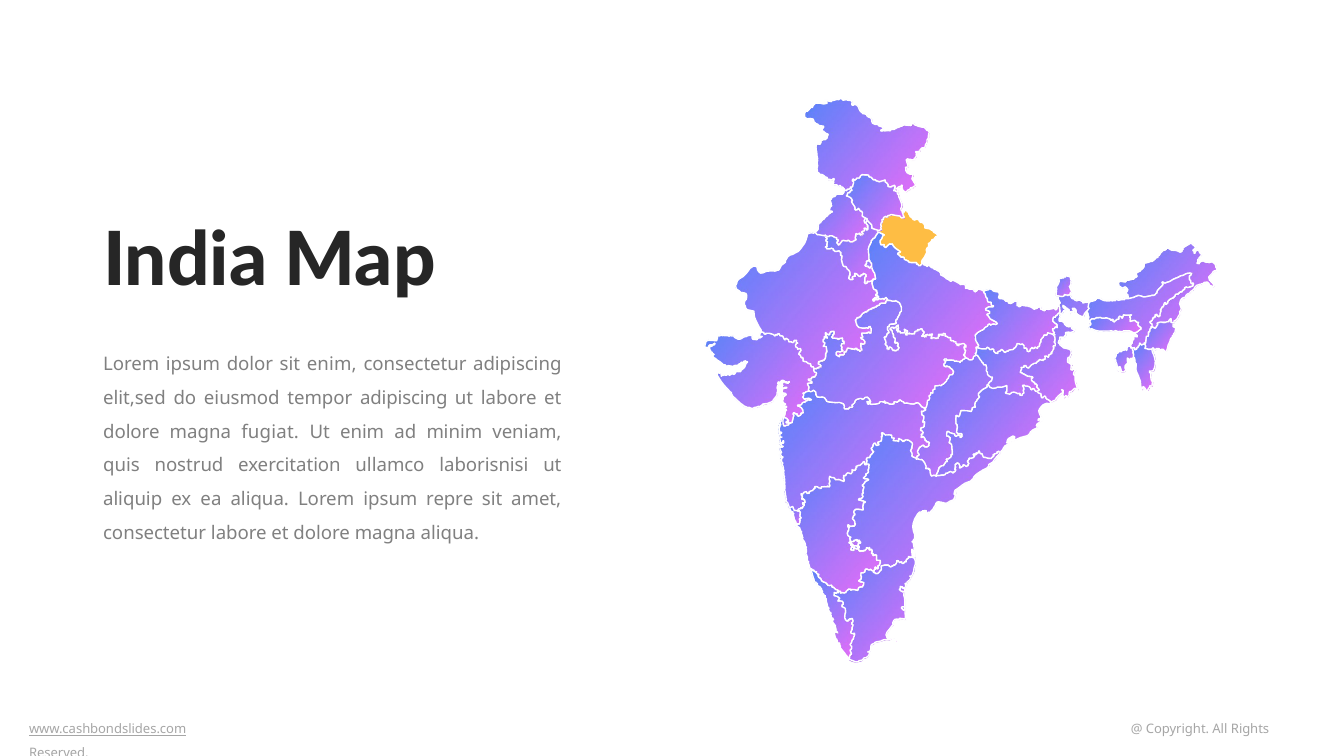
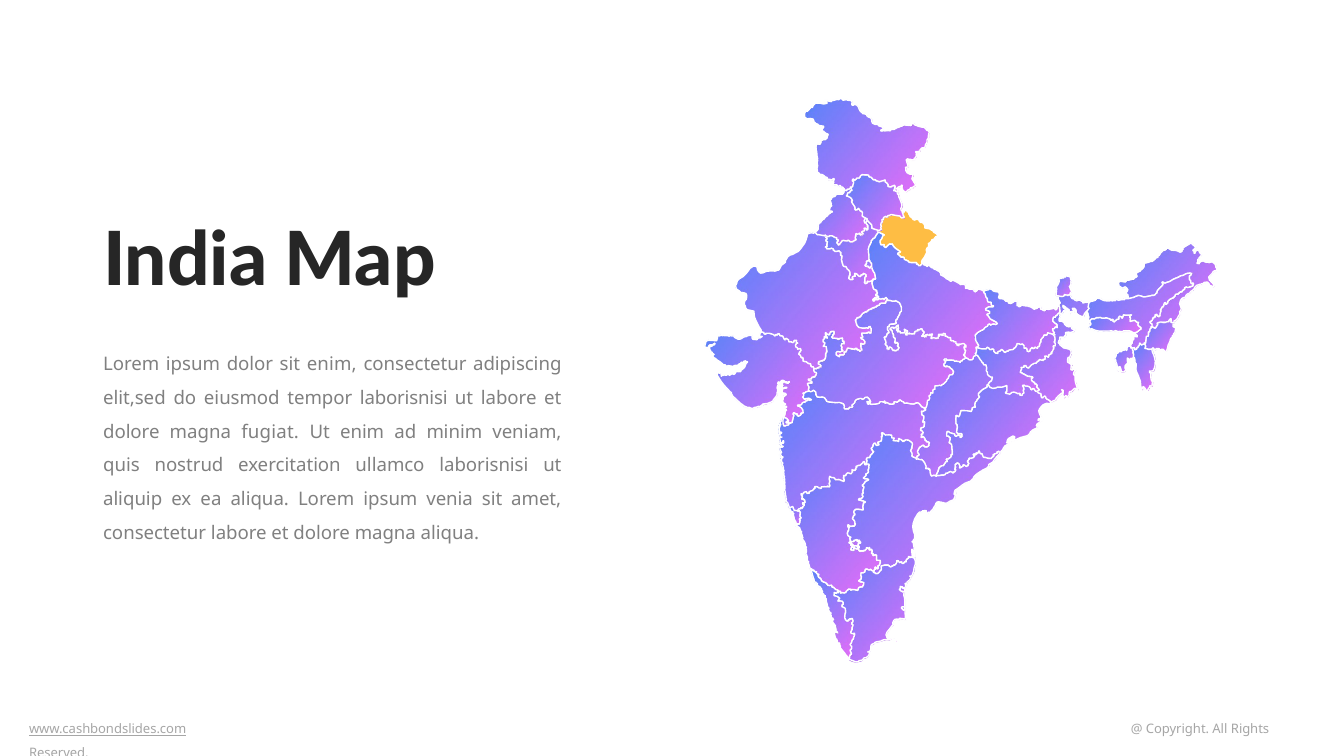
tempor adipiscing: adipiscing -> laborisnisi
repre: repre -> venia
